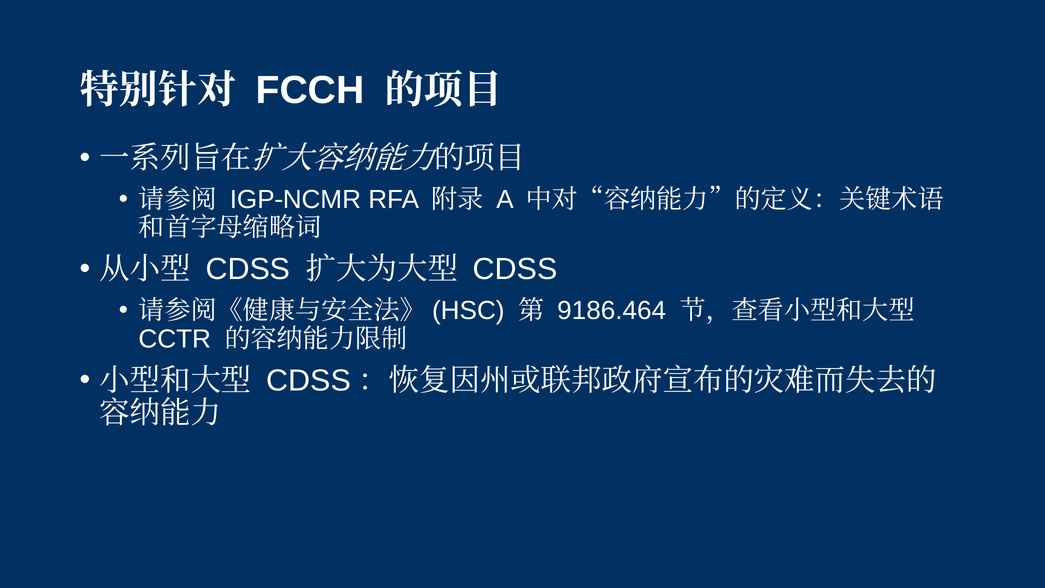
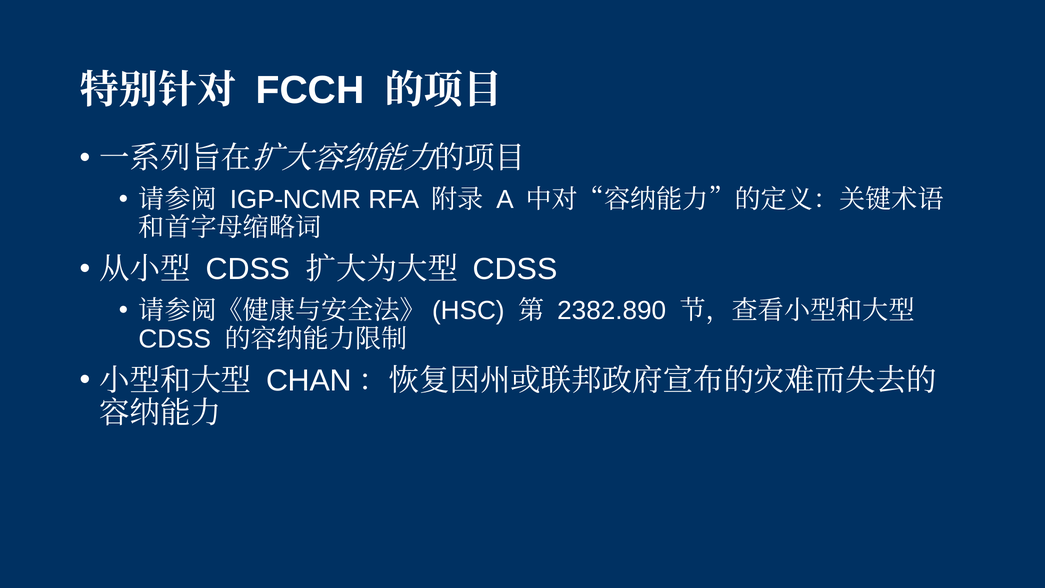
9186.464: 9186.464 -> 2382.890
CCTR at (175, 339): CCTR -> CDSS
CDSS at (309, 380): CDSS -> CHAN
